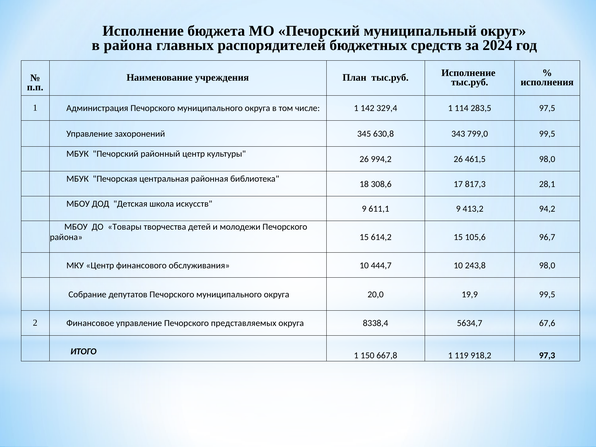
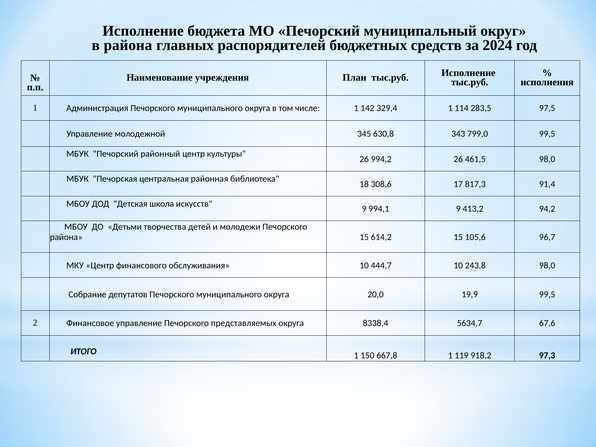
захоронений: захоронений -> молодежной
28,1: 28,1 -> 91,4
611,1: 611,1 -> 994,1
Товары: Товары -> Детьми
